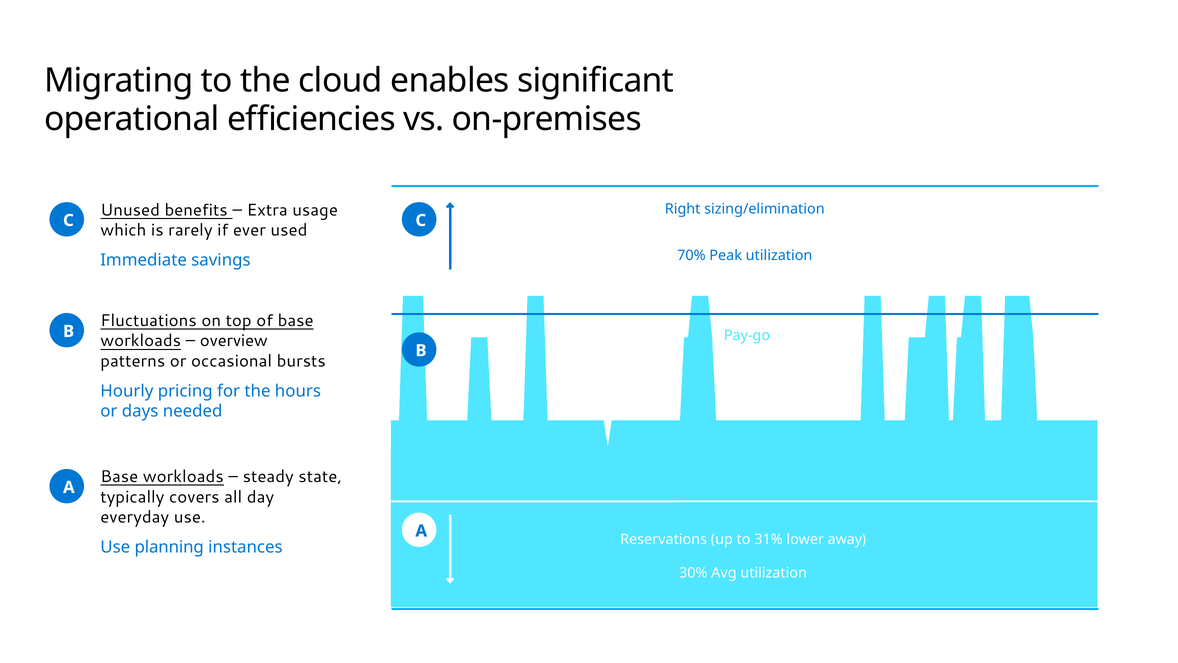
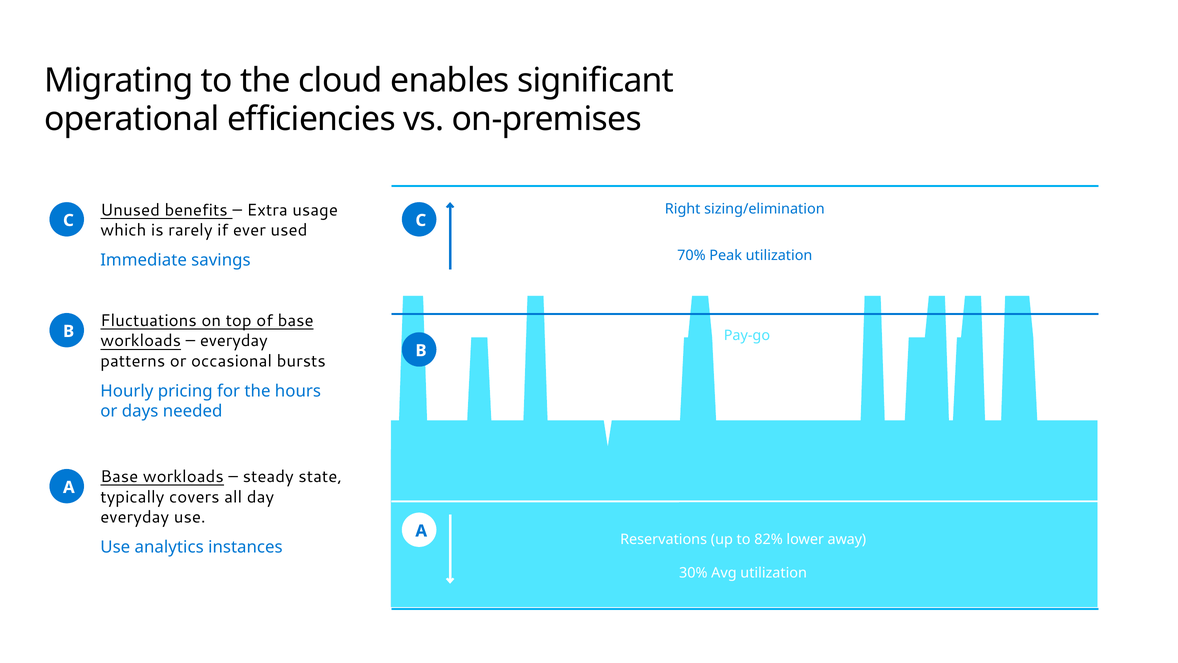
overview at (234, 341): overview -> everyday
31%: 31% -> 82%
planning: planning -> analytics
